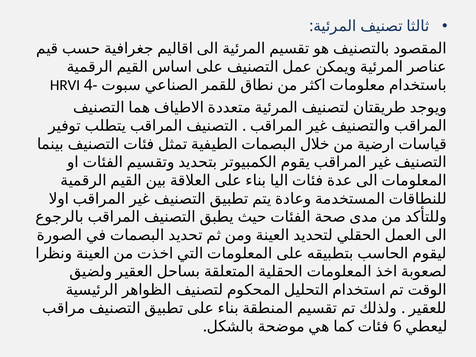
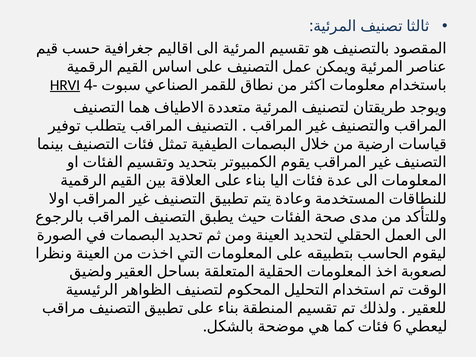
HRVI underline: none -> present
